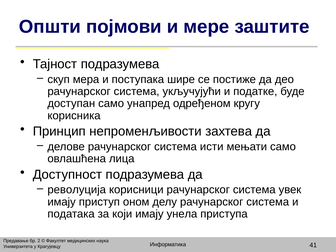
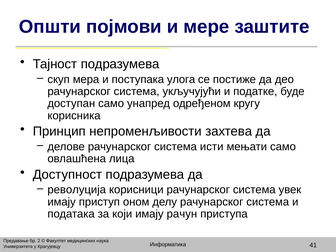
шире: шире -> улога
унела: унела -> рачун
